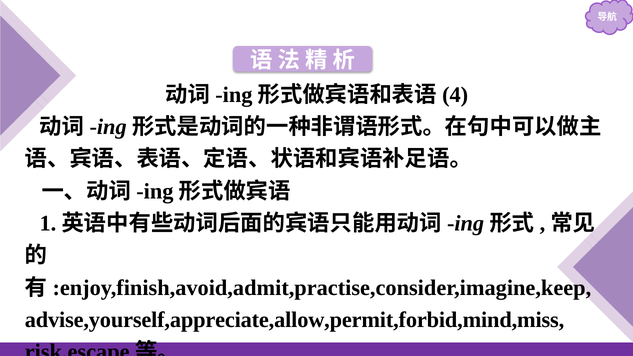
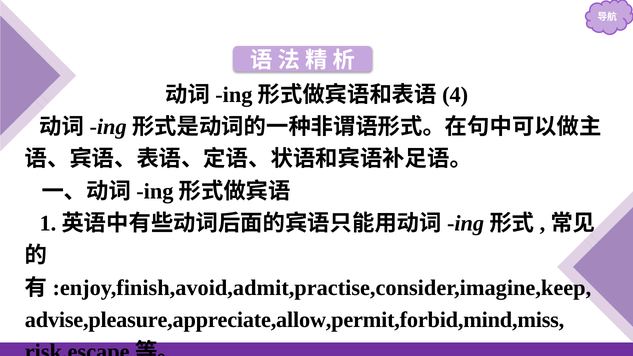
advise,yourself,appreciate,allow,permit,forbid,mind,miss: advise,yourself,appreciate,allow,permit,forbid,mind,miss -> advise,pleasure,appreciate,allow,permit,forbid,mind,miss
